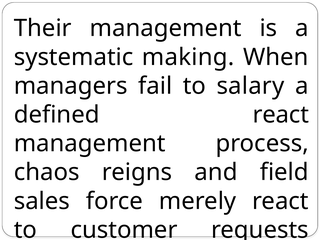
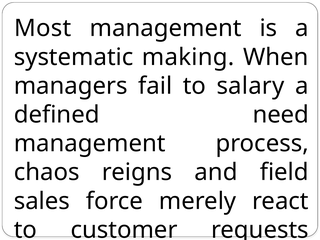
Their: Their -> Most
defined react: react -> need
